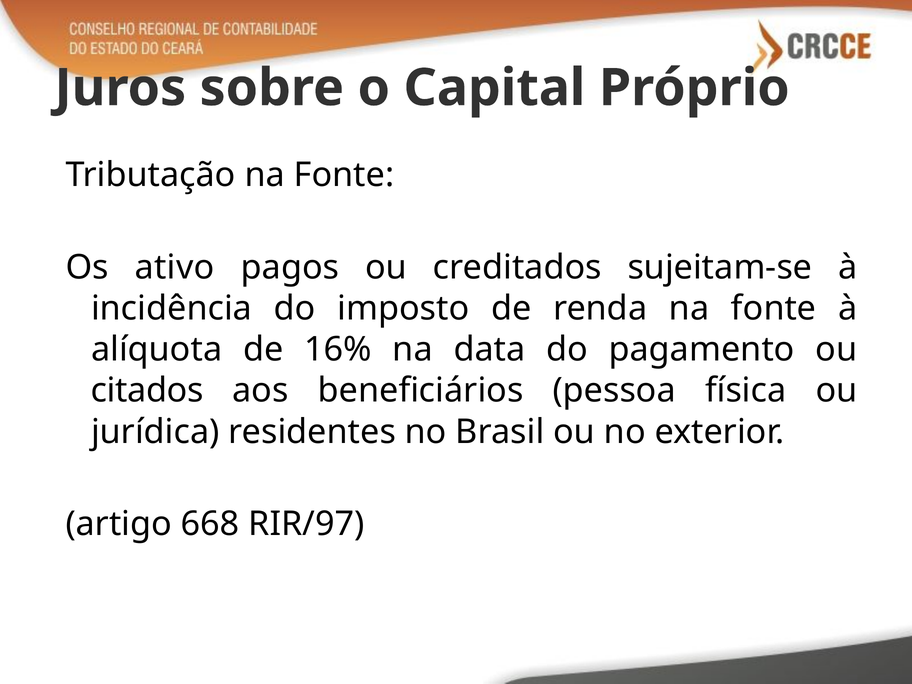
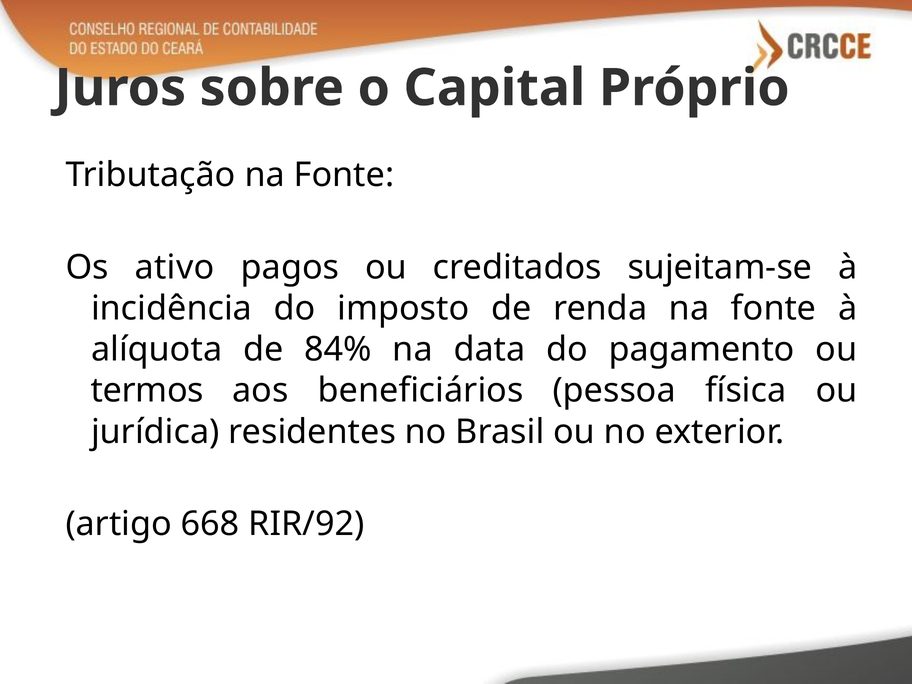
16%: 16% -> 84%
citados: citados -> termos
RIR/97: RIR/97 -> RIR/92
